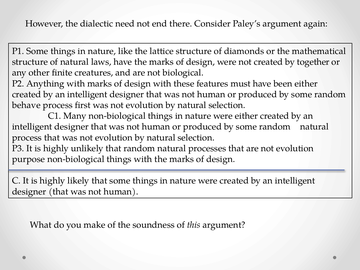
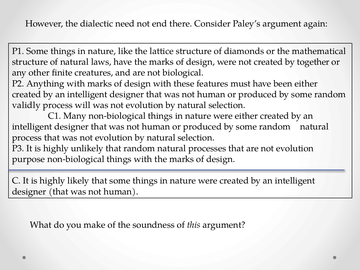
behave: behave -> validly
first: first -> will
